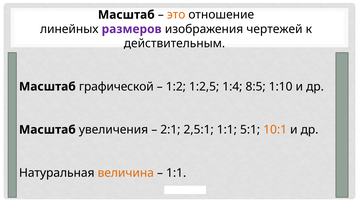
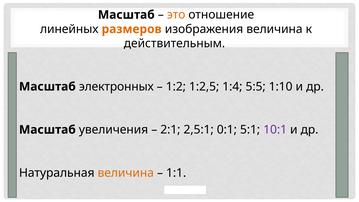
размеров colour: purple -> orange
изображения чертежей: чертежей -> величина
графической: графической -> электронных
8:5: 8:5 -> 5:5
2,5:1 1:1: 1:1 -> 0:1
10:1 colour: orange -> purple
